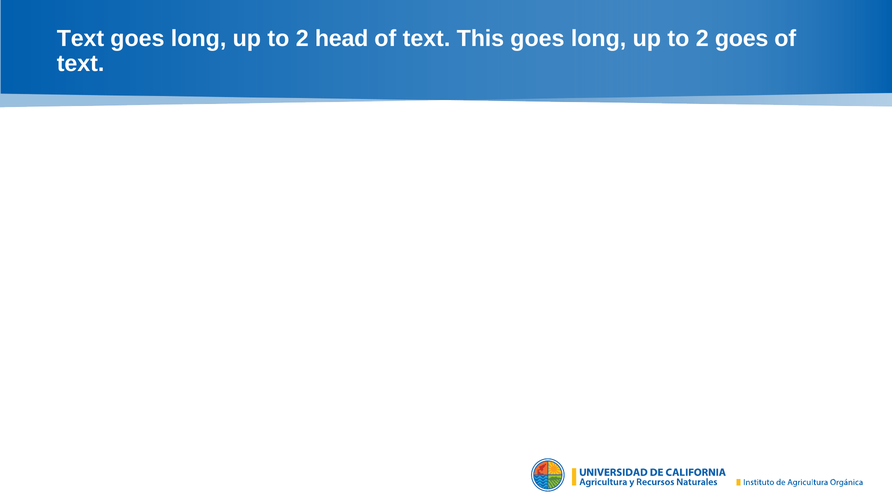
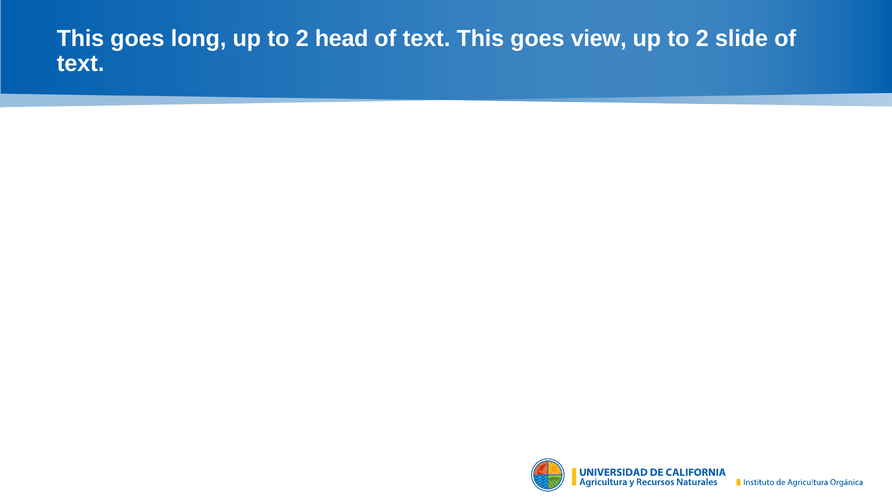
Text at (80, 39): Text -> This
long at (599, 39): long -> view
2 goes: goes -> slide
